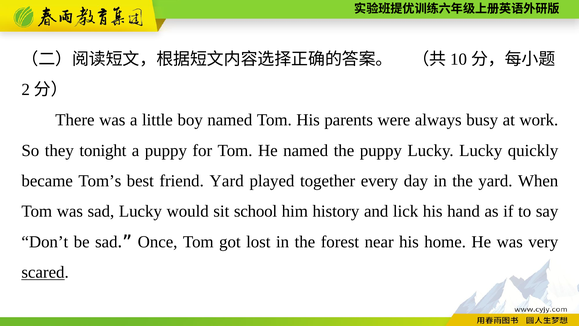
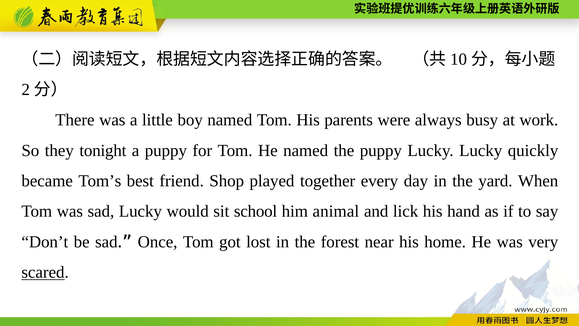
friend Yard: Yard -> Shop
history: history -> animal
